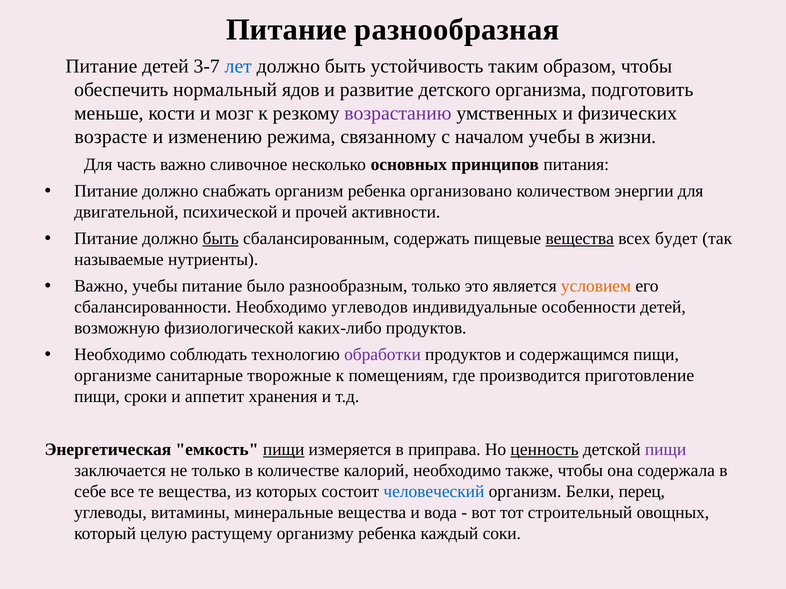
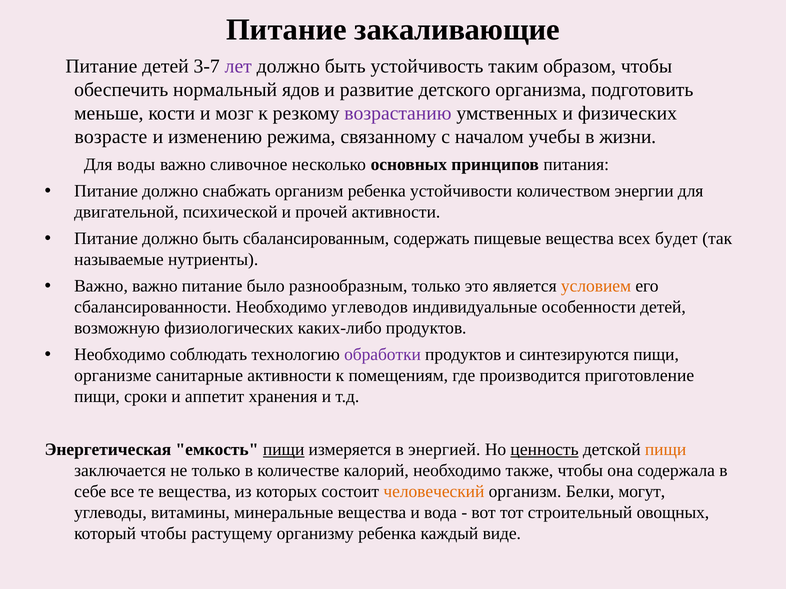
разнообразная: разнообразная -> закаливающие
лет colour: blue -> purple
часть: часть -> воды
организовано: организовано -> устойчивости
быть at (221, 239) underline: present -> none
вещества at (580, 239) underline: present -> none
Важно учебы: учебы -> важно
физиологической: физиологической -> физиологических
содержащимся: содержащимся -> синтезируются
санитарные творожные: творожные -> активности
приправа: приправа -> энергией
пищи at (666, 450) colour: purple -> orange
человеческий colour: blue -> orange
перец: перец -> могут
который целую: целую -> чтобы
соки: соки -> виде
